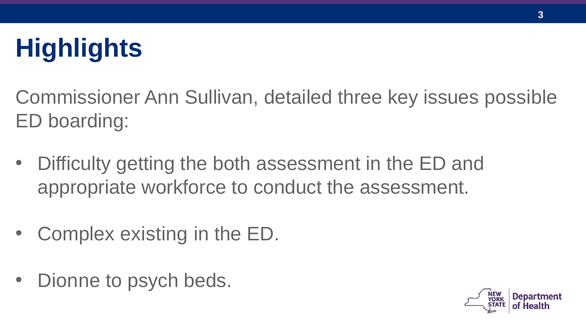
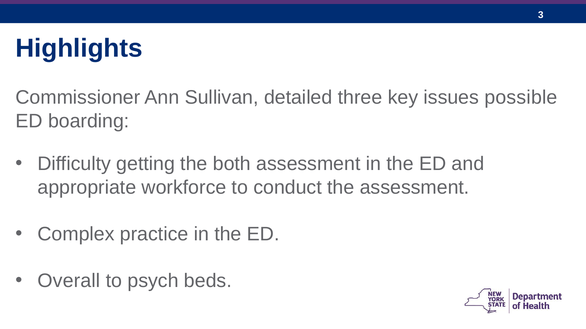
existing: existing -> practice
Dionne: Dionne -> Overall
